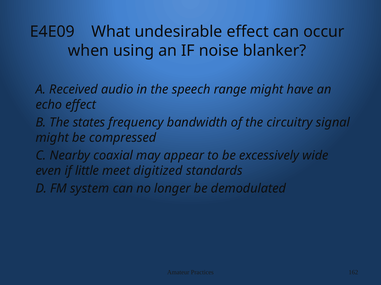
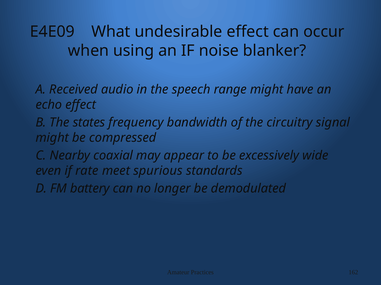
little: little -> rate
digitized: digitized -> spurious
system: system -> battery
